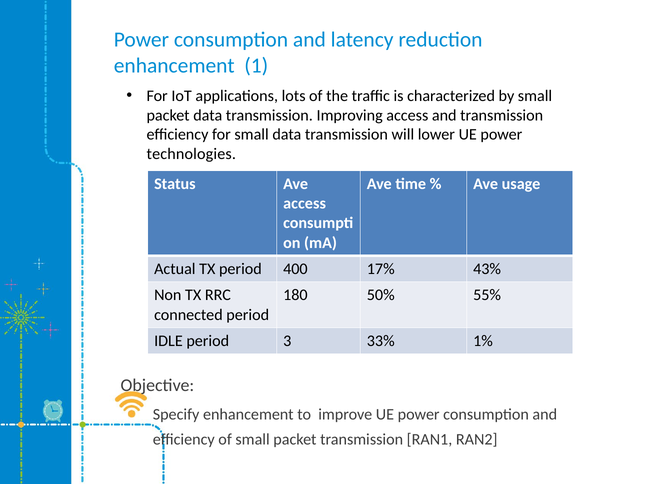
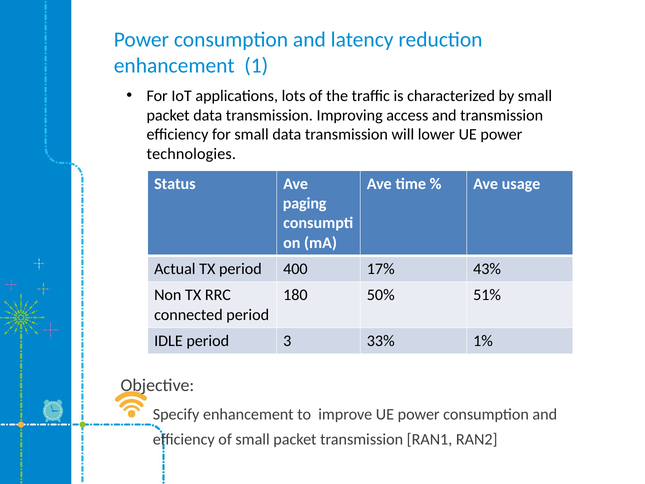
access at (305, 203): access -> paging
55%: 55% -> 51%
